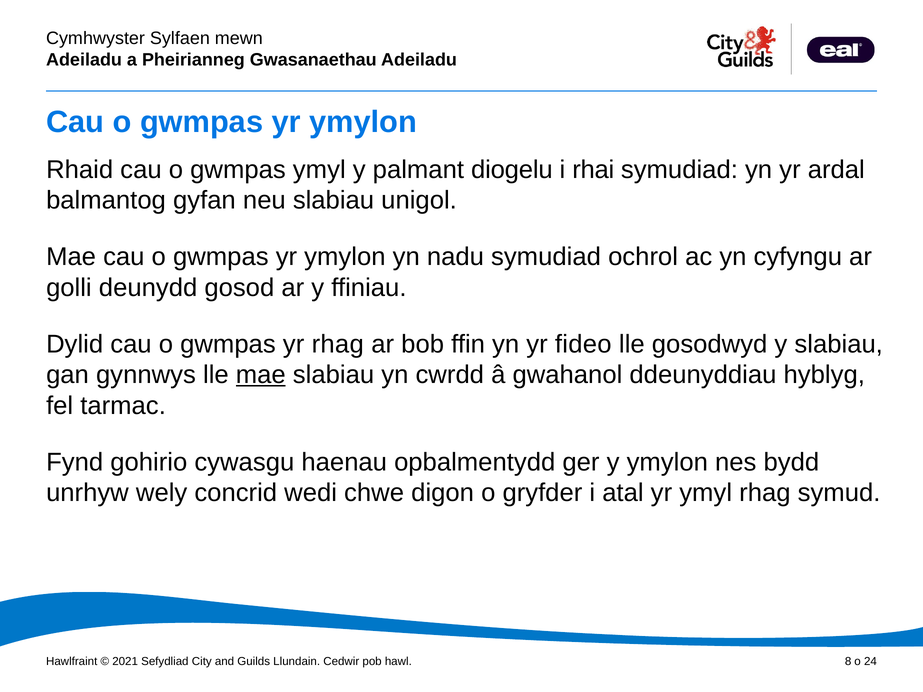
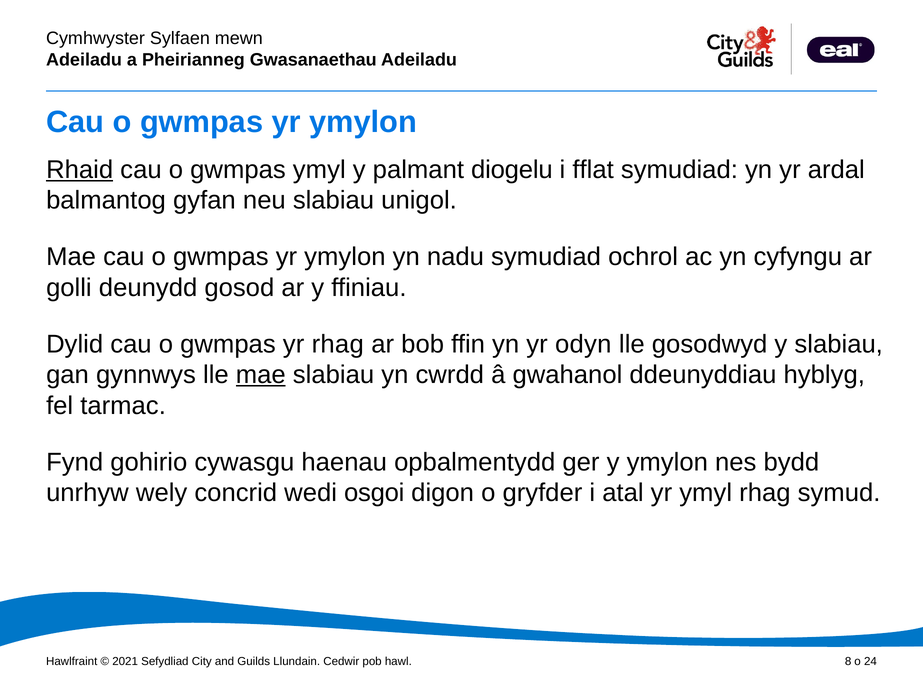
Rhaid underline: none -> present
rhai: rhai -> fflat
fideo: fideo -> odyn
chwe: chwe -> osgoi
